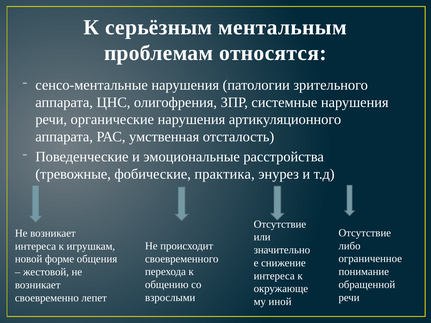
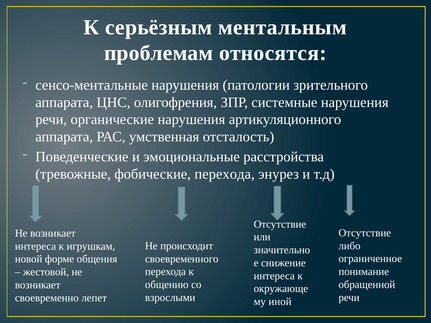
фобические практика: практика -> перехода
